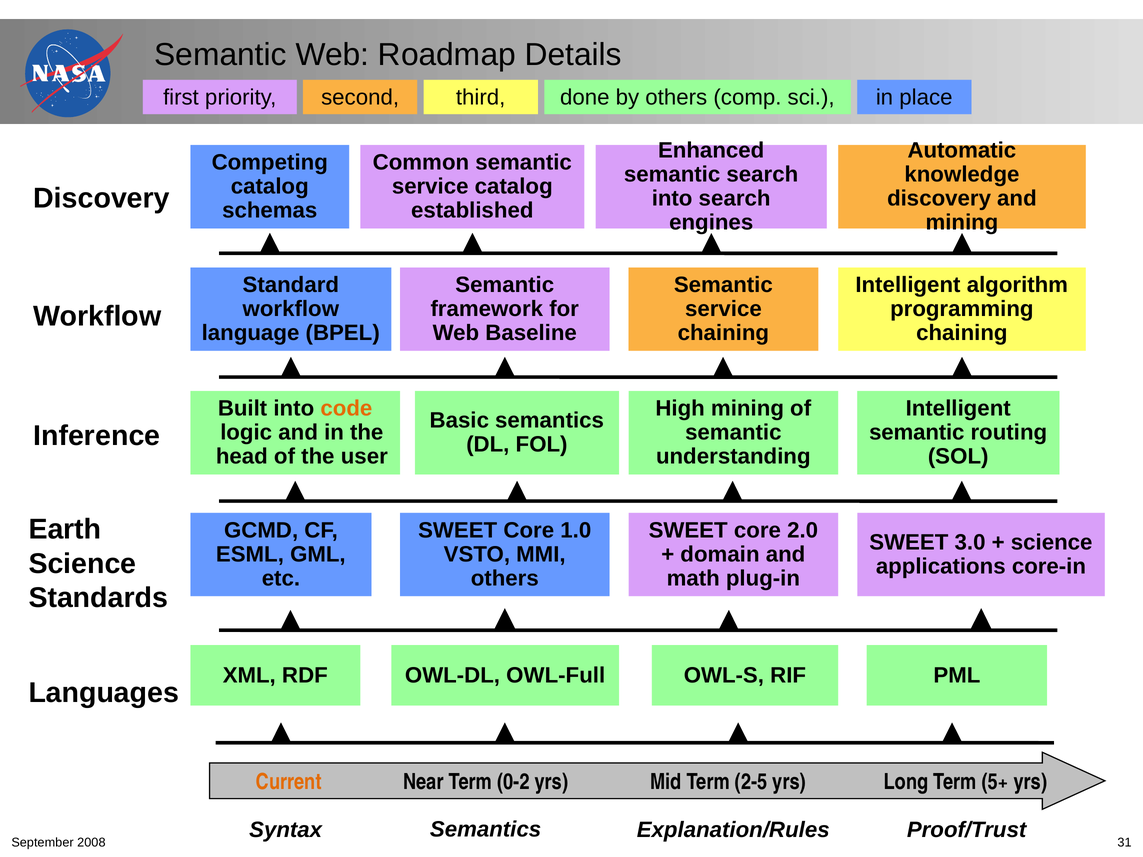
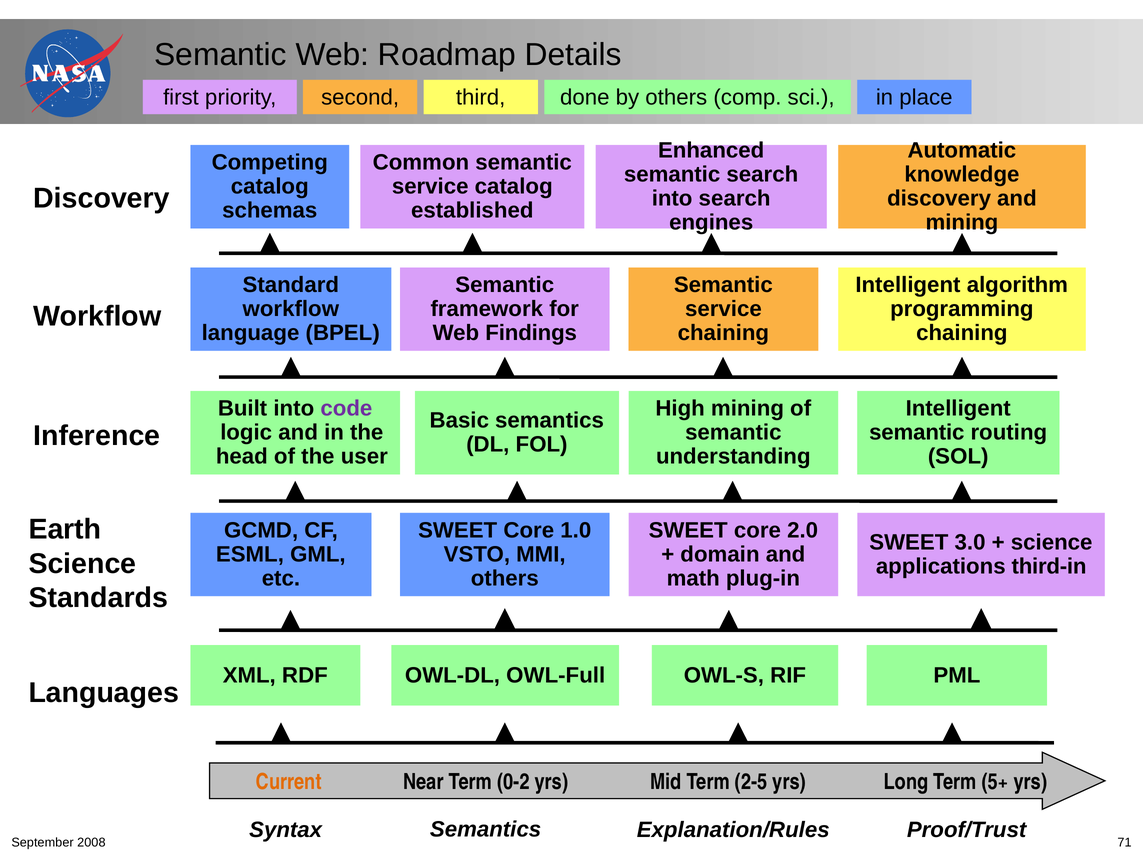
Baseline: Baseline -> Findings
code colour: orange -> purple
core-in: core-in -> third-in
31: 31 -> 71
